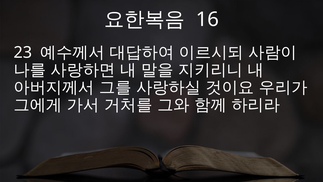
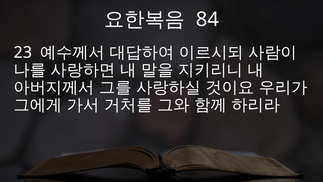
16: 16 -> 84
